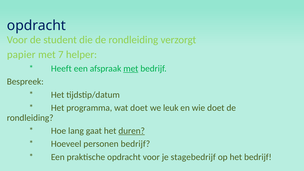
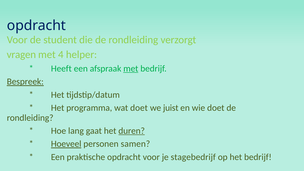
papier: papier -> vragen
7: 7 -> 4
Bespreek underline: none -> present
leuk: leuk -> juist
Hoeveel underline: none -> present
personen bedrijf: bedrijf -> samen
